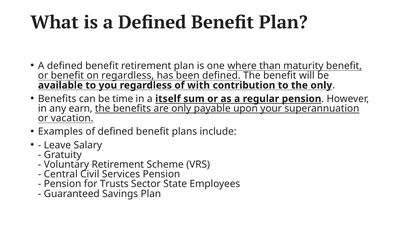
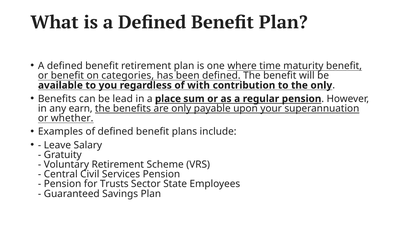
than: than -> time
on regardless: regardless -> categories
time: time -> lead
itself: itself -> place
vacation: vacation -> whether
